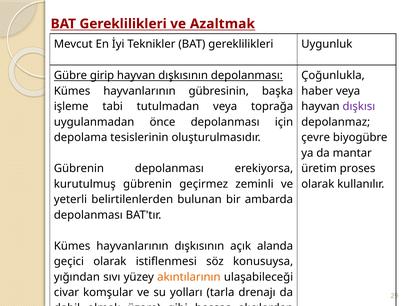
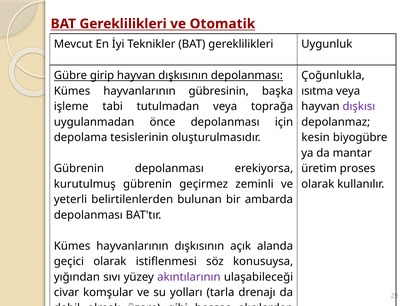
Azaltmak: Azaltmak -> Otomatik
haber: haber -> ısıtma
çevre: çevre -> kesin
akıntılarının colour: orange -> purple
